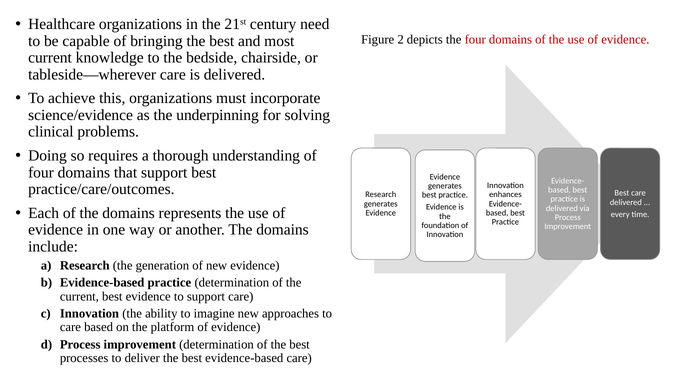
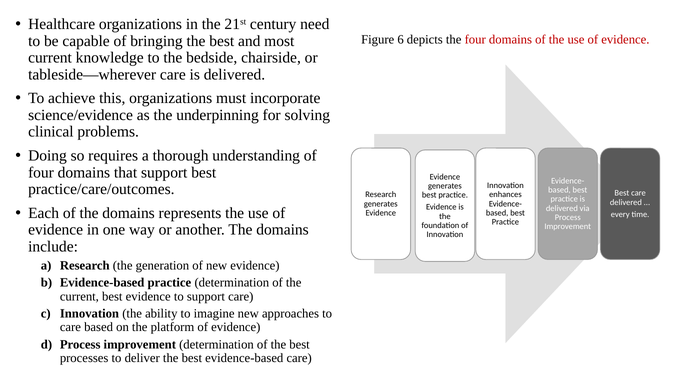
2: 2 -> 6
